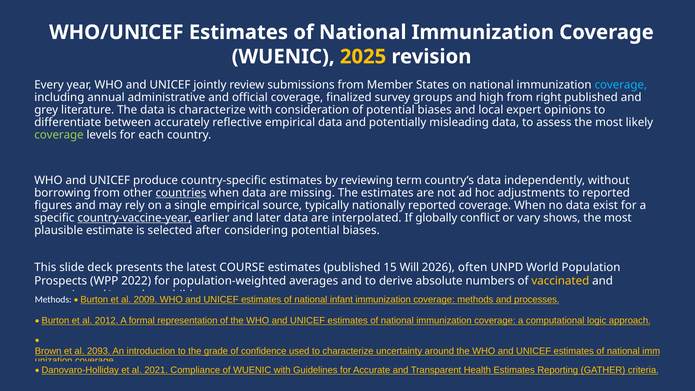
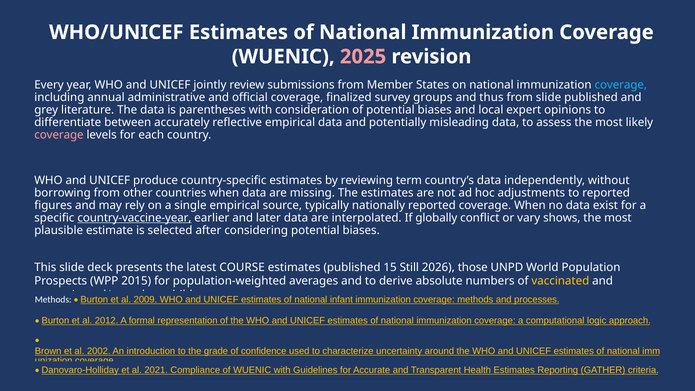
2025 colour: yellow -> pink
high: high -> thus
from right: right -> slide
is characterize: characterize -> parentheses
coverage at (59, 135) colour: light green -> pink
countries underline: present -> none
Will: Will -> Still
often: often -> those
2022: 2022 -> 2015
2093: 2093 -> 2002
